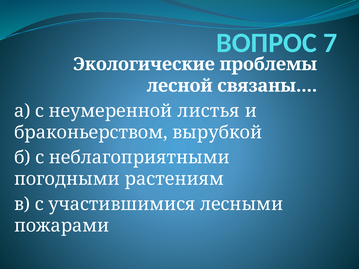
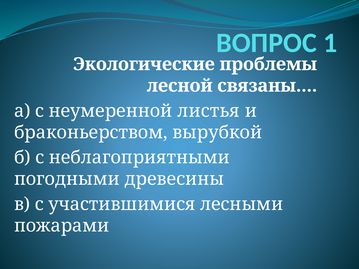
7: 7 -> 1
растениям: растениям -> древесины
